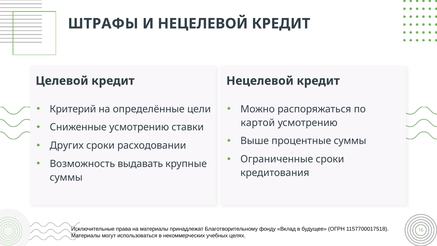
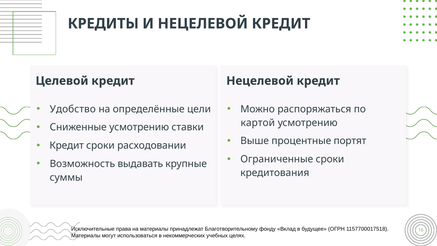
ШТРАФЫ: ШТРАФЫ -> КРЕДИТЫ
Критерий: Критерий -> Удобство
процентные суммы: суммы -> портят
Других at (67, 145): Других -> Кредит
